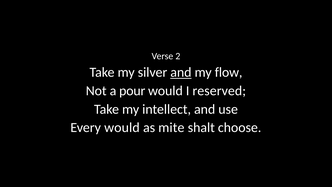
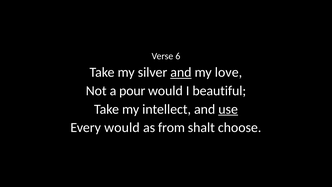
2: 2 -> 6
flow: flow -> love
reserved: reserved -> beautiful
use underline: none -> present
mite: mite -> from
